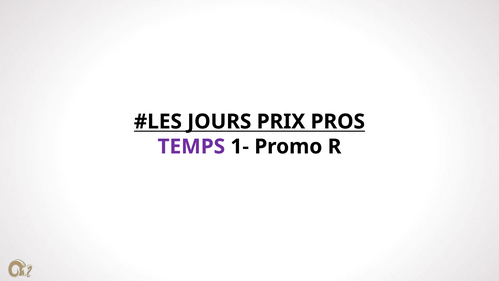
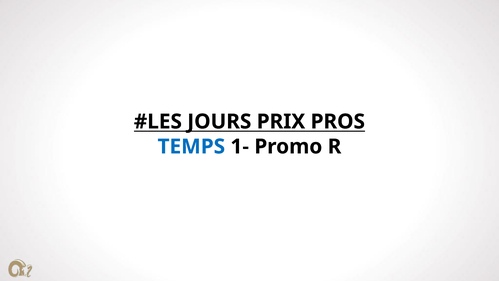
TEMPS colour: purple -> blue
